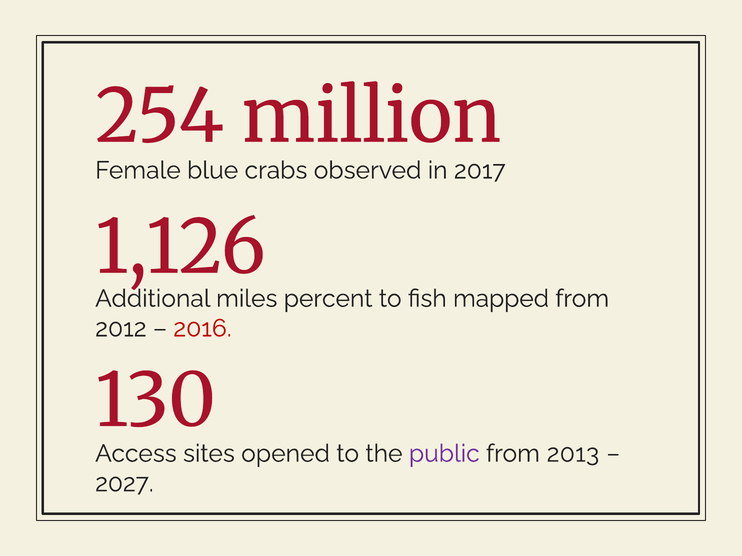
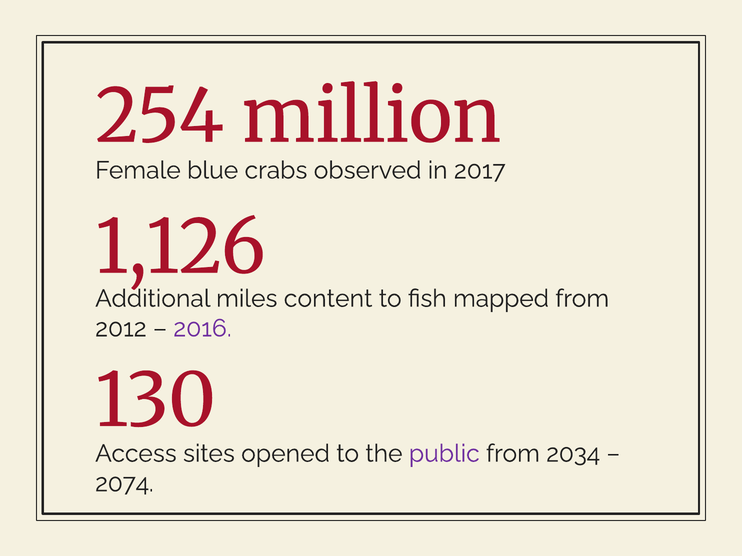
percent: percent -> content
2016 colour: red -> purple
2013: 2013 -> 2034
2027: 2027 -> 2074
